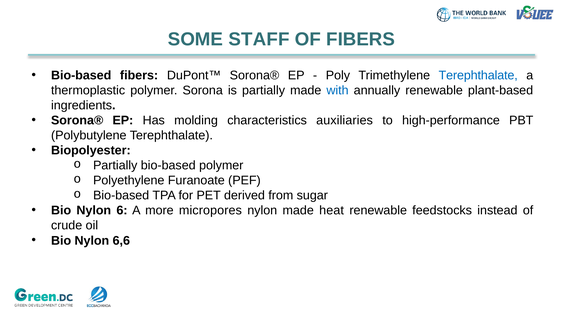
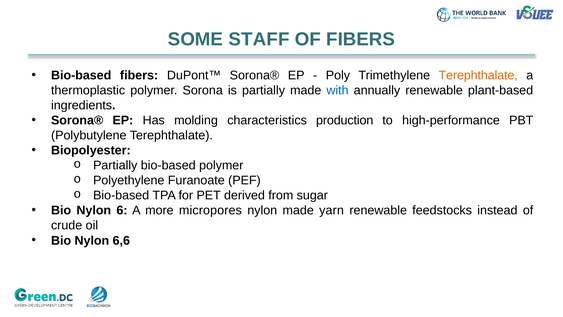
Terephthalate at (478, 75) colour: blue -> orange
auxiliaries: auxiliaries -> production
heat: heat -> yarn
